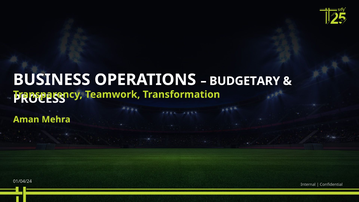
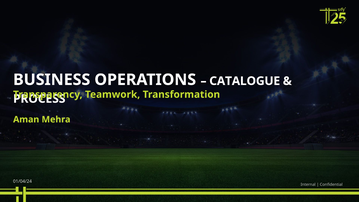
BUDGETARY: BUDGETARY -> CATALOGUE
